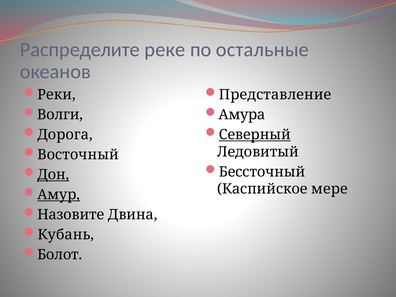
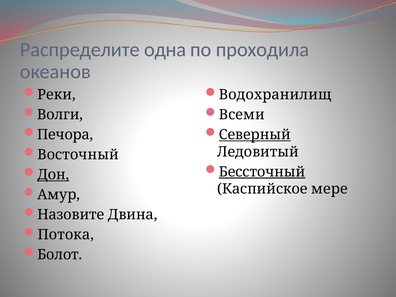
реке: реке -> одна
остальные: остальные -> проходила
Представление: Представление -> Водохранилищ
Амура: Амура -> Всеми
Дорога: Дорога -> Печора
Бессточный underline: none -> present
Амур underline: present -> none
Кубань: Кубань -> Потока
